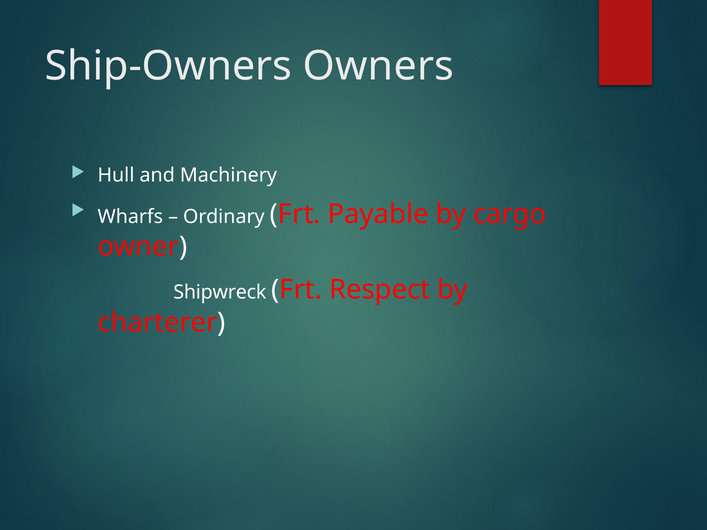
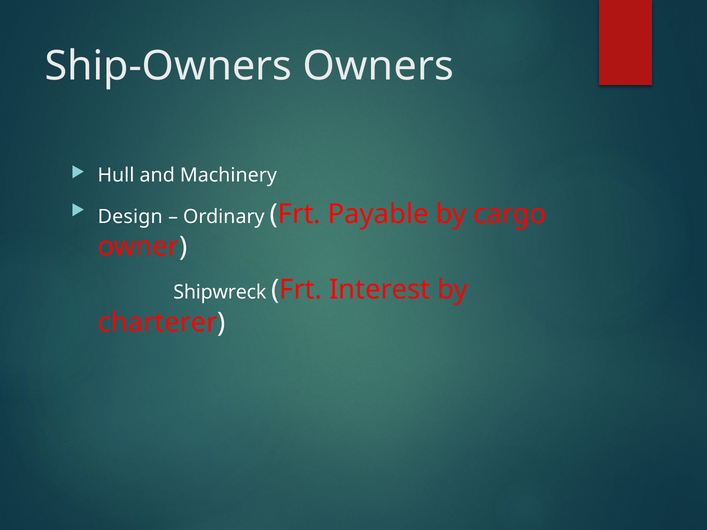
Wharfs: Wharfs -> Design
Respect: Respect -> Interest
